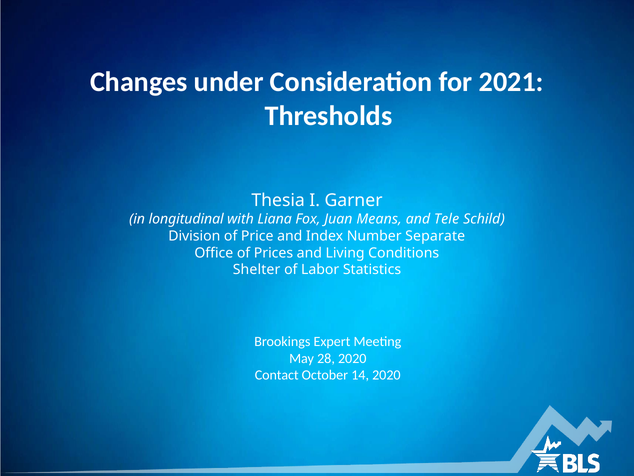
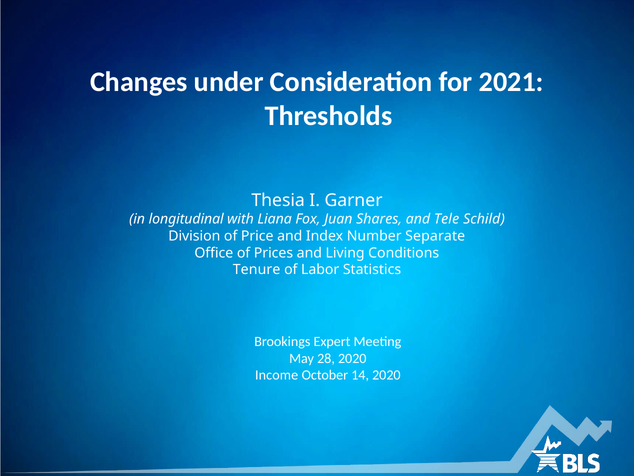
Means: Means -> Shares
Shelter: Shelter -> Tenure
Contact: Contact -> Income
